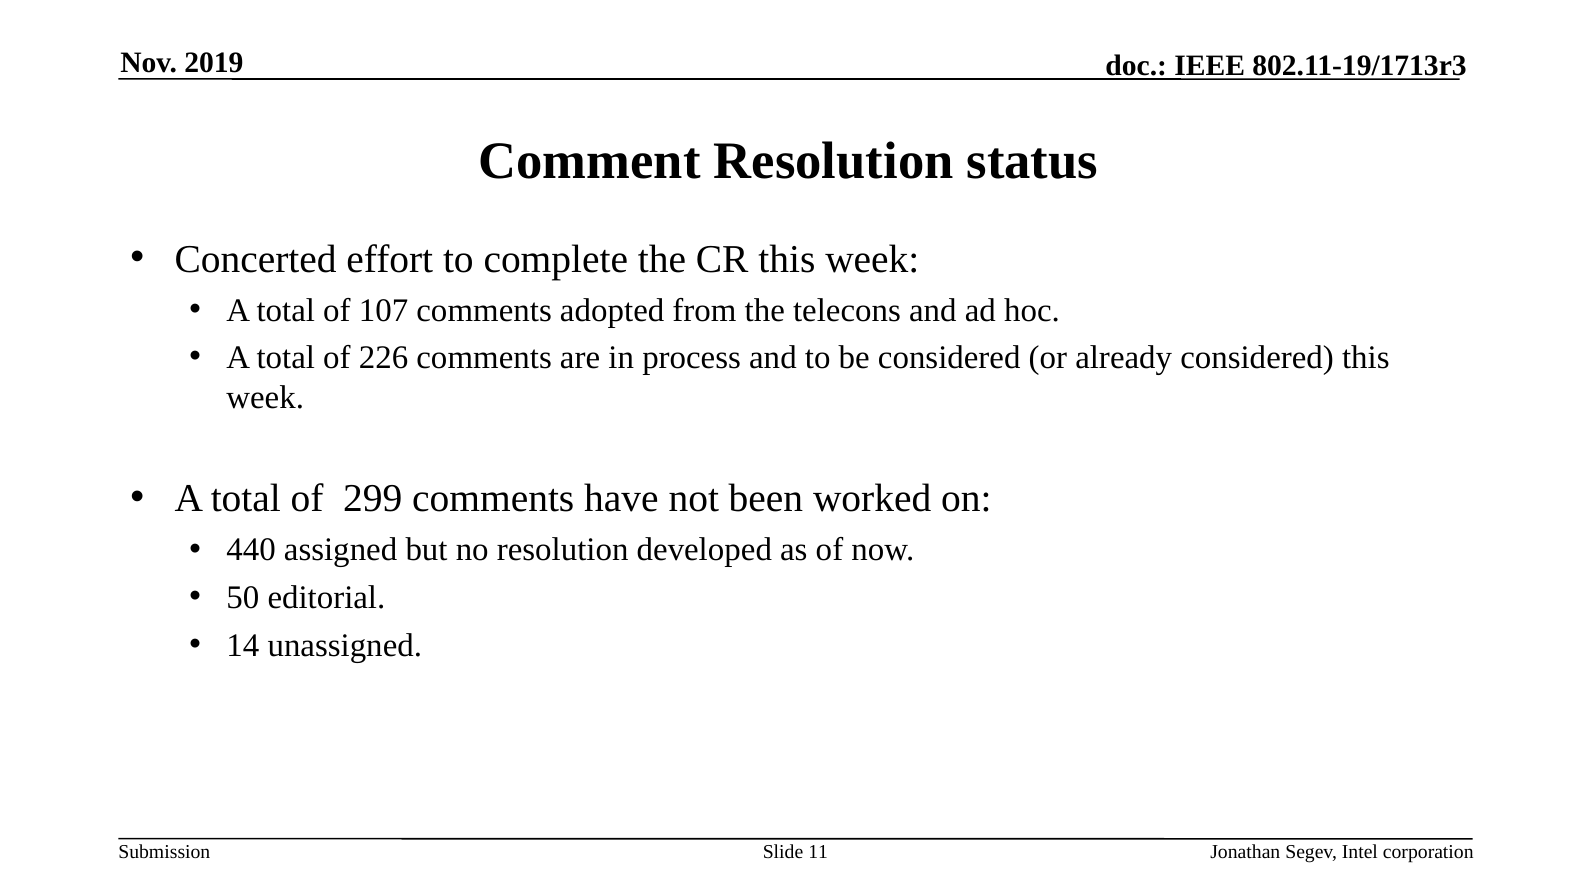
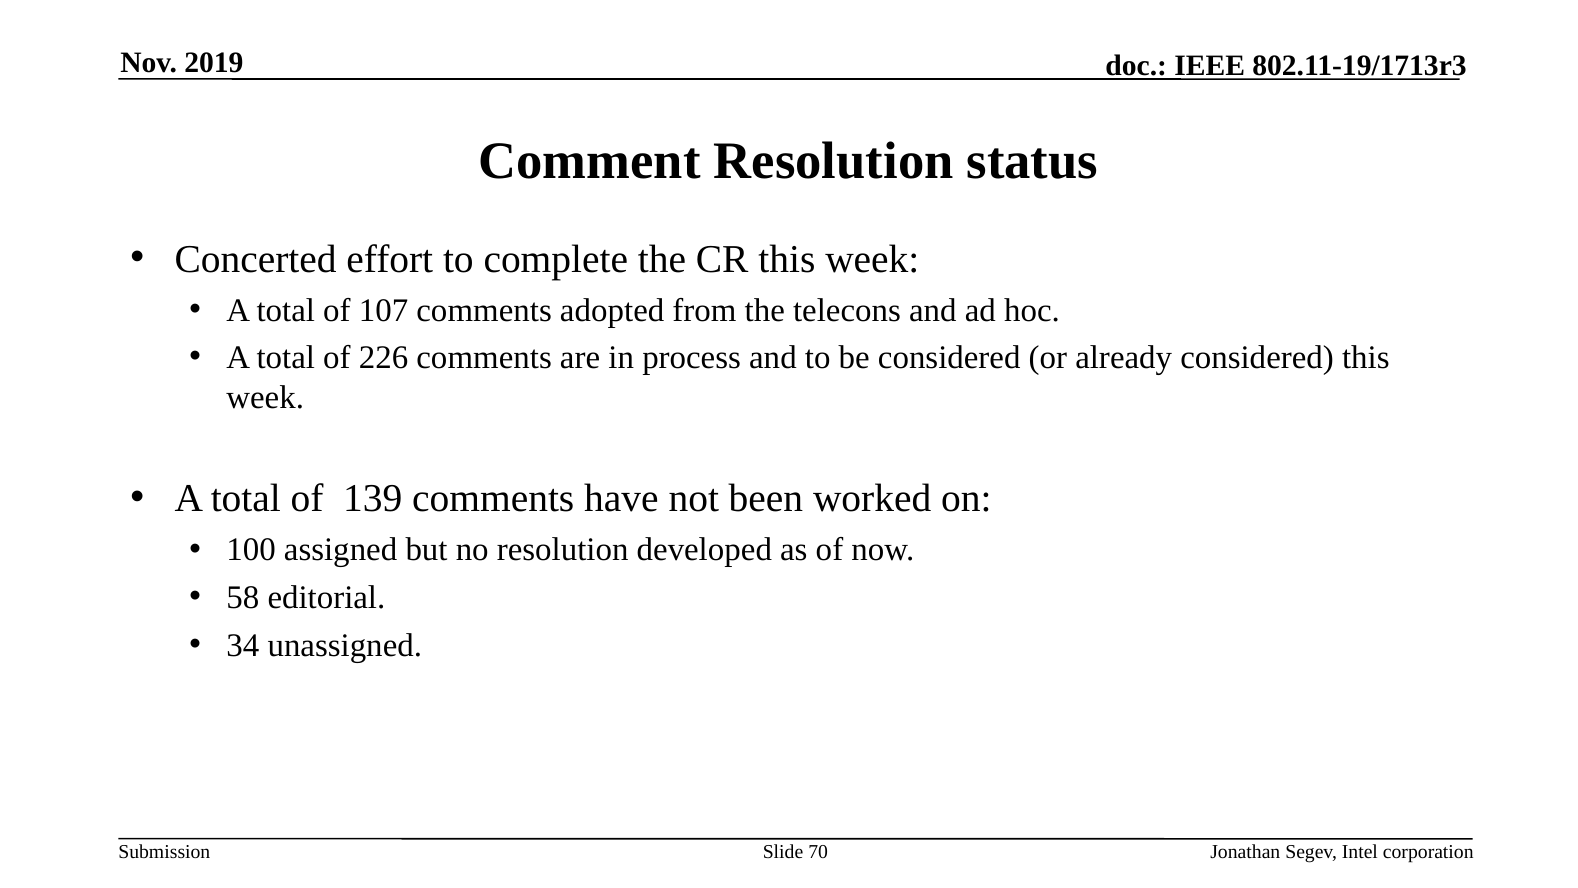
299: 299 -> 139
440: 440 -> 100
50: 50 -> 58
14: 14 -> 34
11: 11 -> 70
